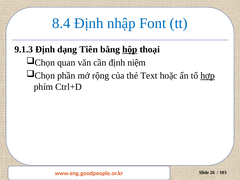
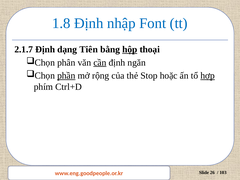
8.4: 8.4 -> 1.8
9.1.3: 9.1.3 -> 2.1.7
quan: quan -> phân
cần underline: none -> present
niệm: niệm -> ngăn
phần underline: none -> present
Text: Text -> Stop
